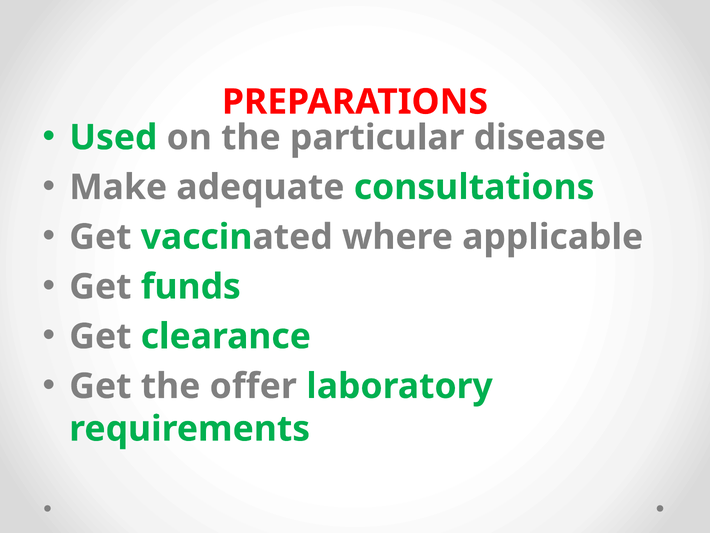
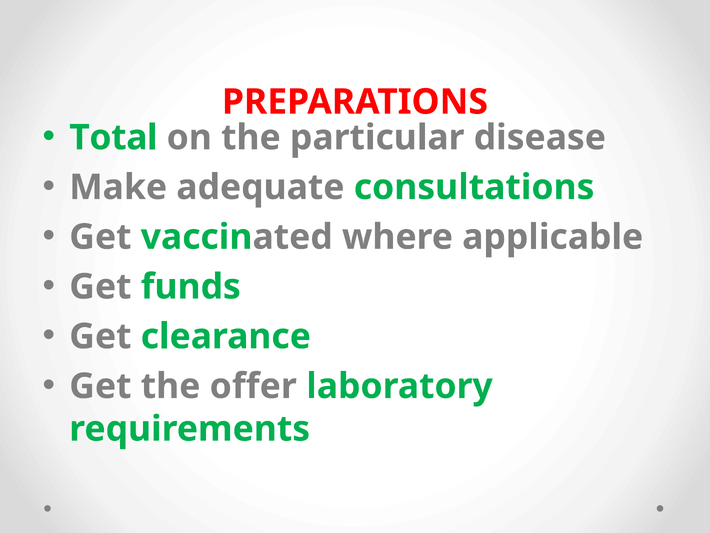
Used: Used -> Total
